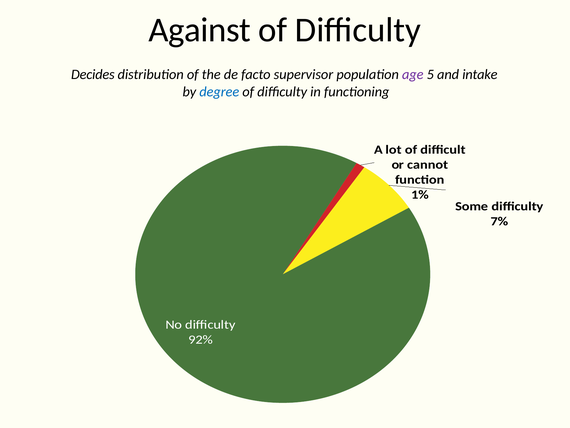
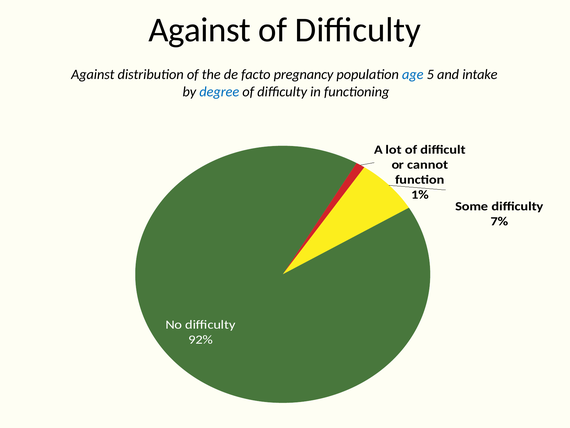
Decides at (93, 74): Decides -> Against
supervisor: supervisor -> pregnancy
age colour: purple -> blue
